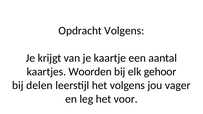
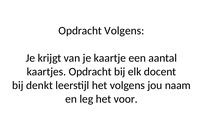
kaartjes Woorden: Woorden -> Opdracht
gehoor: gehoor -> docent
delen: delen -> denkt
vager: vager -> naam
